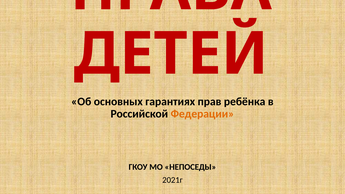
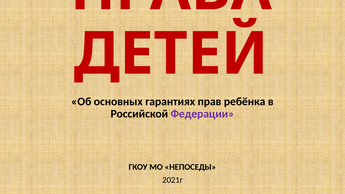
Федерации colour: orange -> purple
